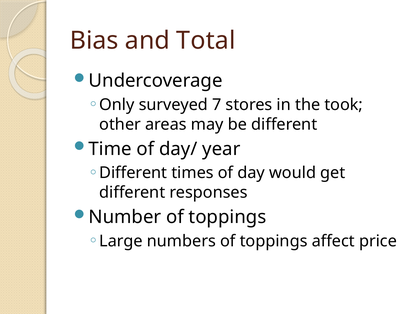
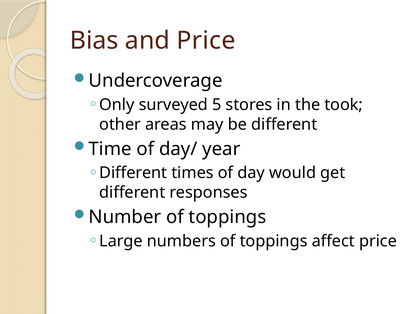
and Total: Total -> Price
7: 7 -> 5
